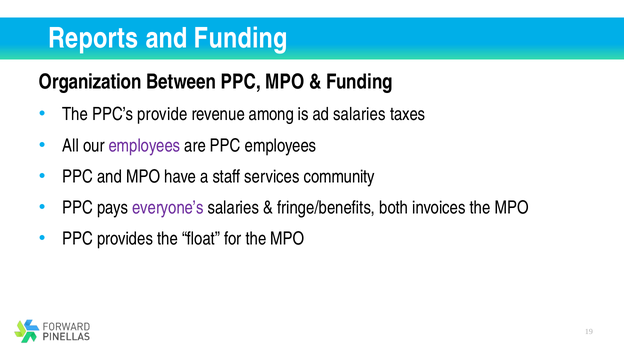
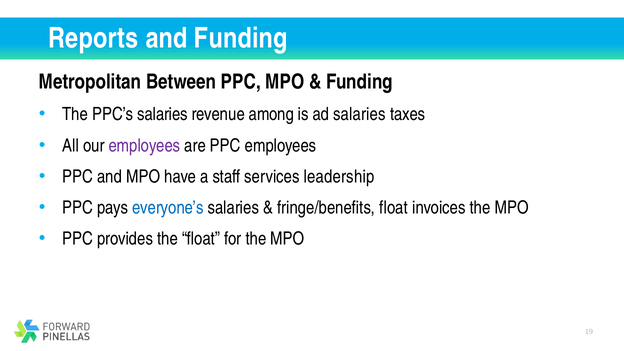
Organization: Organization -> Metropolitan
PPC’s provide: provide -> salaries
community: community -> leadership
everyone’s colour: purple -> blue
fringe/benefits both: both -> float
